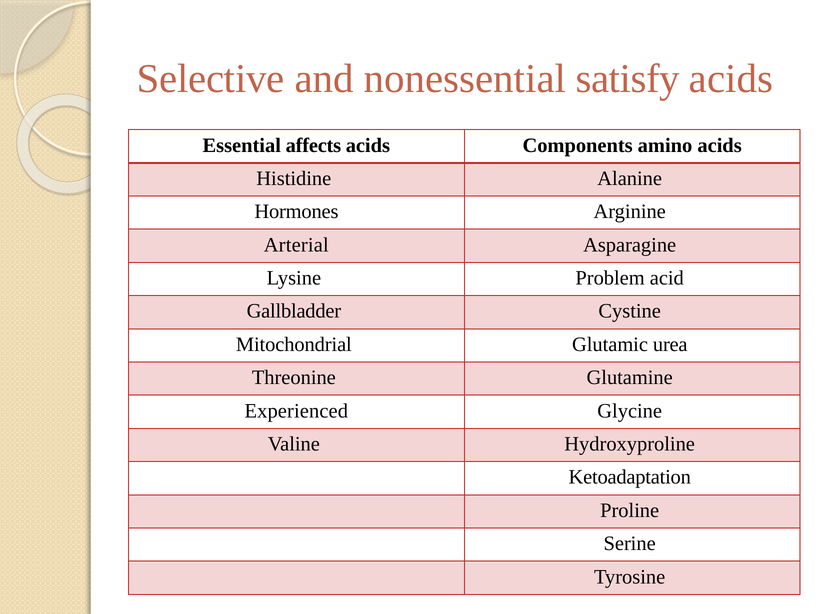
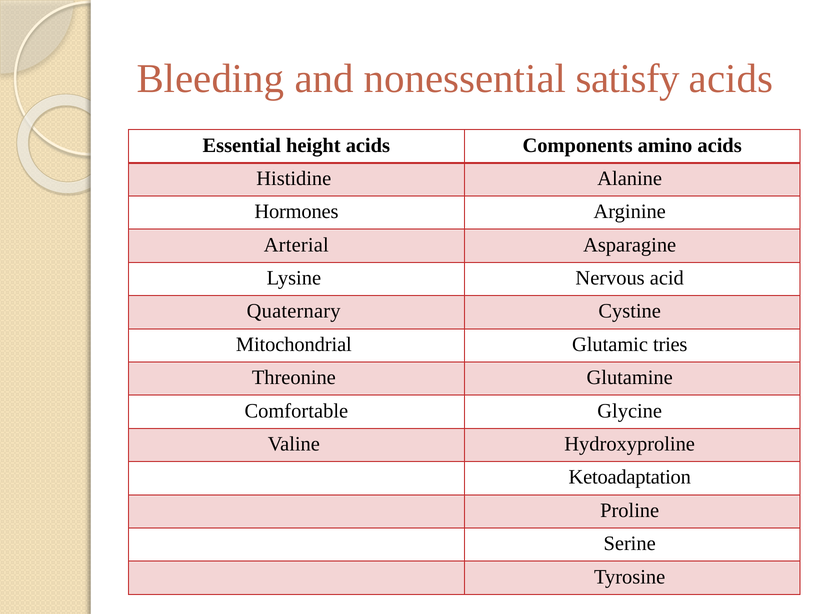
Selective: Selective -> Bleeding
affects: affects -> height
Problem: Problem -> Nervous
Gallbladder: Gallbladder -> Quaternary
urea: urea -> tries
Experienced: Experienced -> Comfortable
